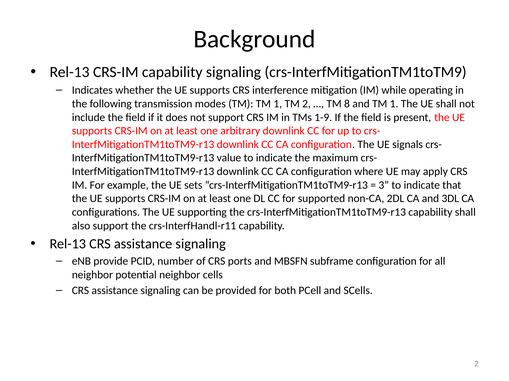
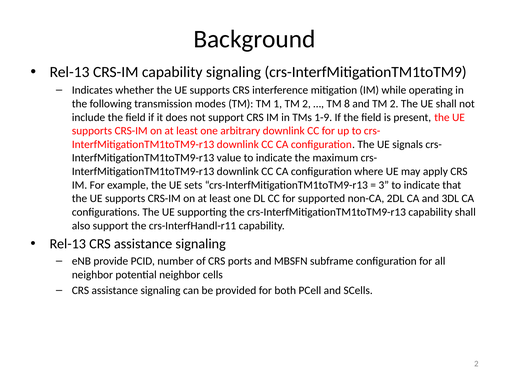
and TM 1: 1 -> 2
